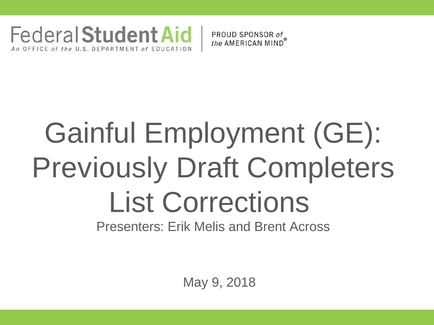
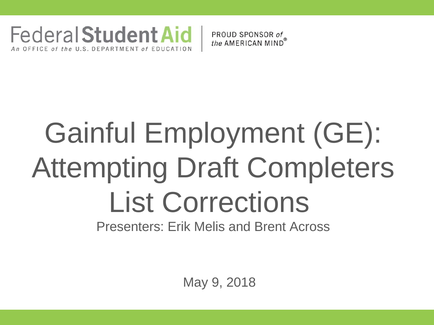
Previously: Previously -> Attempting
